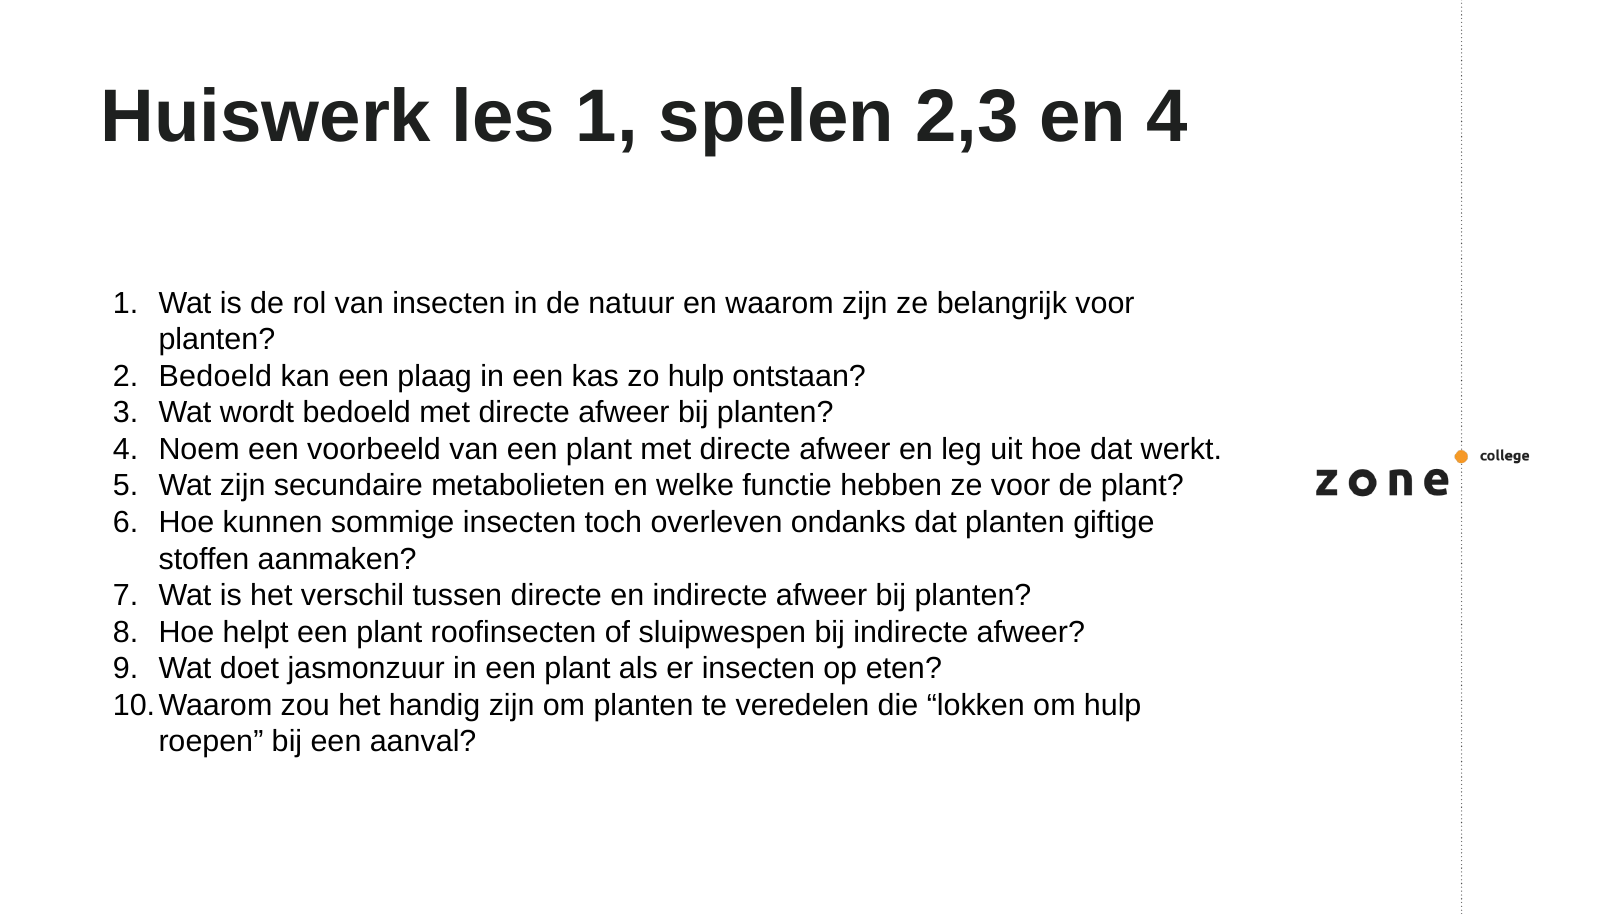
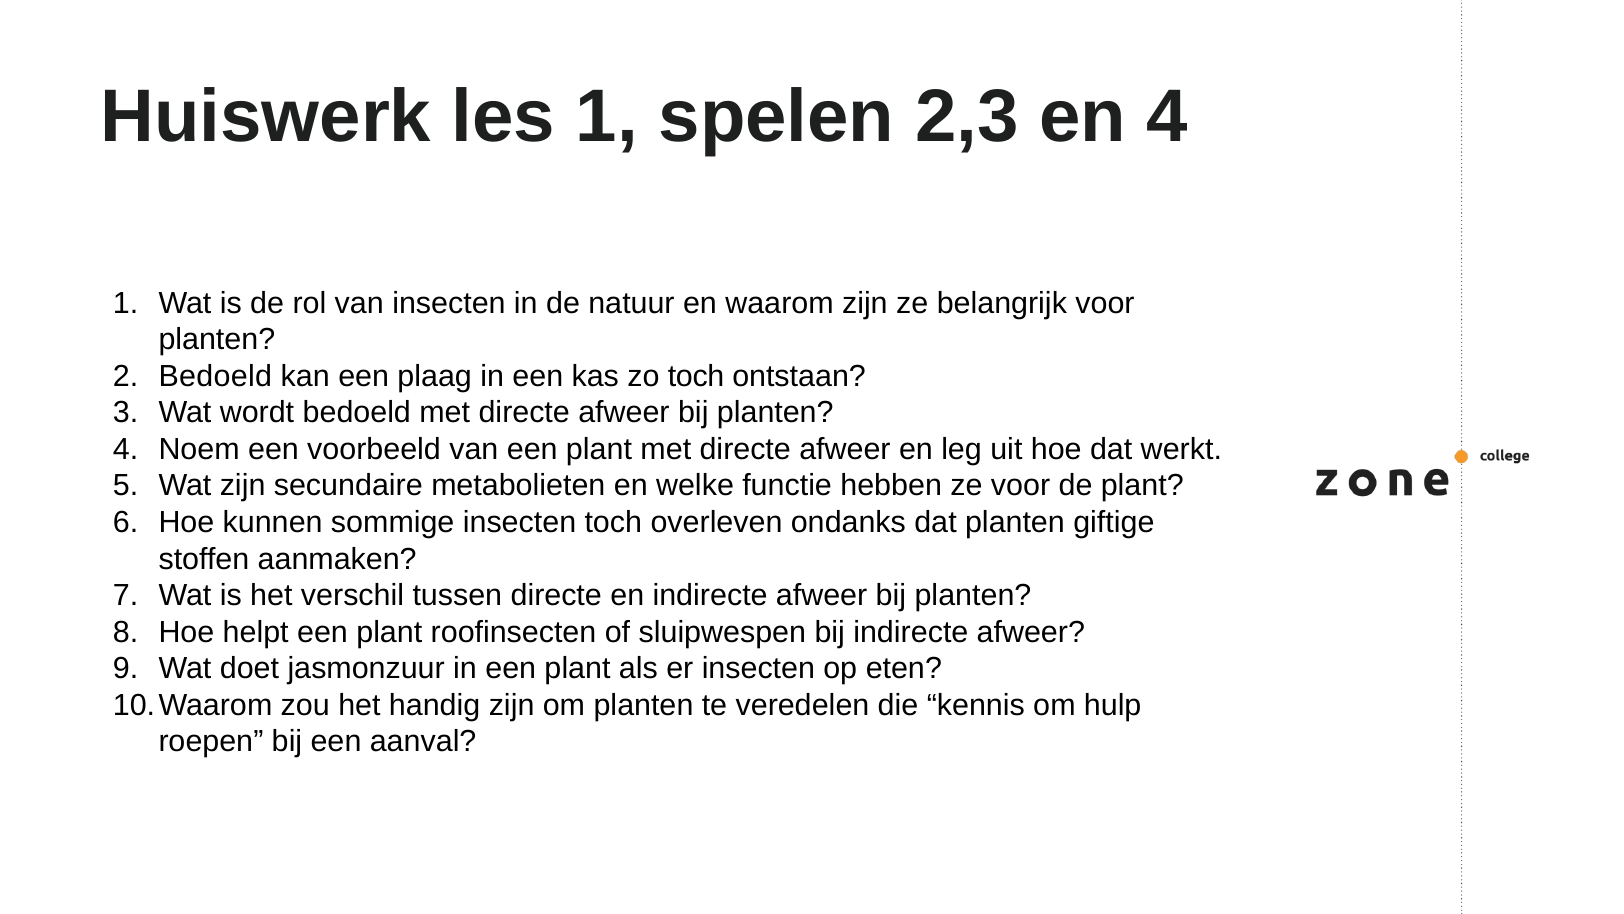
zo hulp: hulp -> toch
lokken: lokken -> kennis
